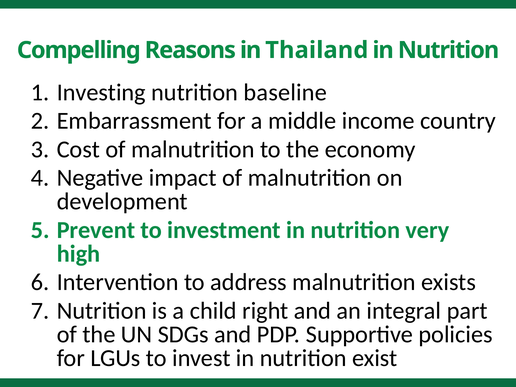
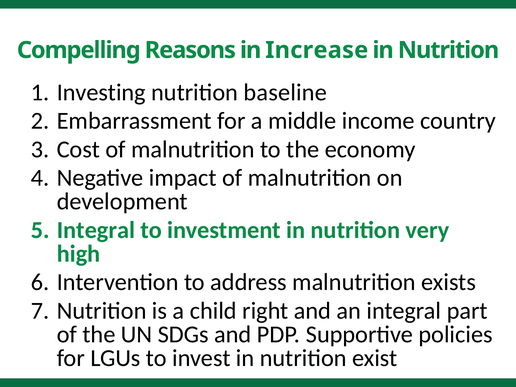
Thailand: Thailand -> Increase
Prevent at (96, 230): Prevent -> Integral
